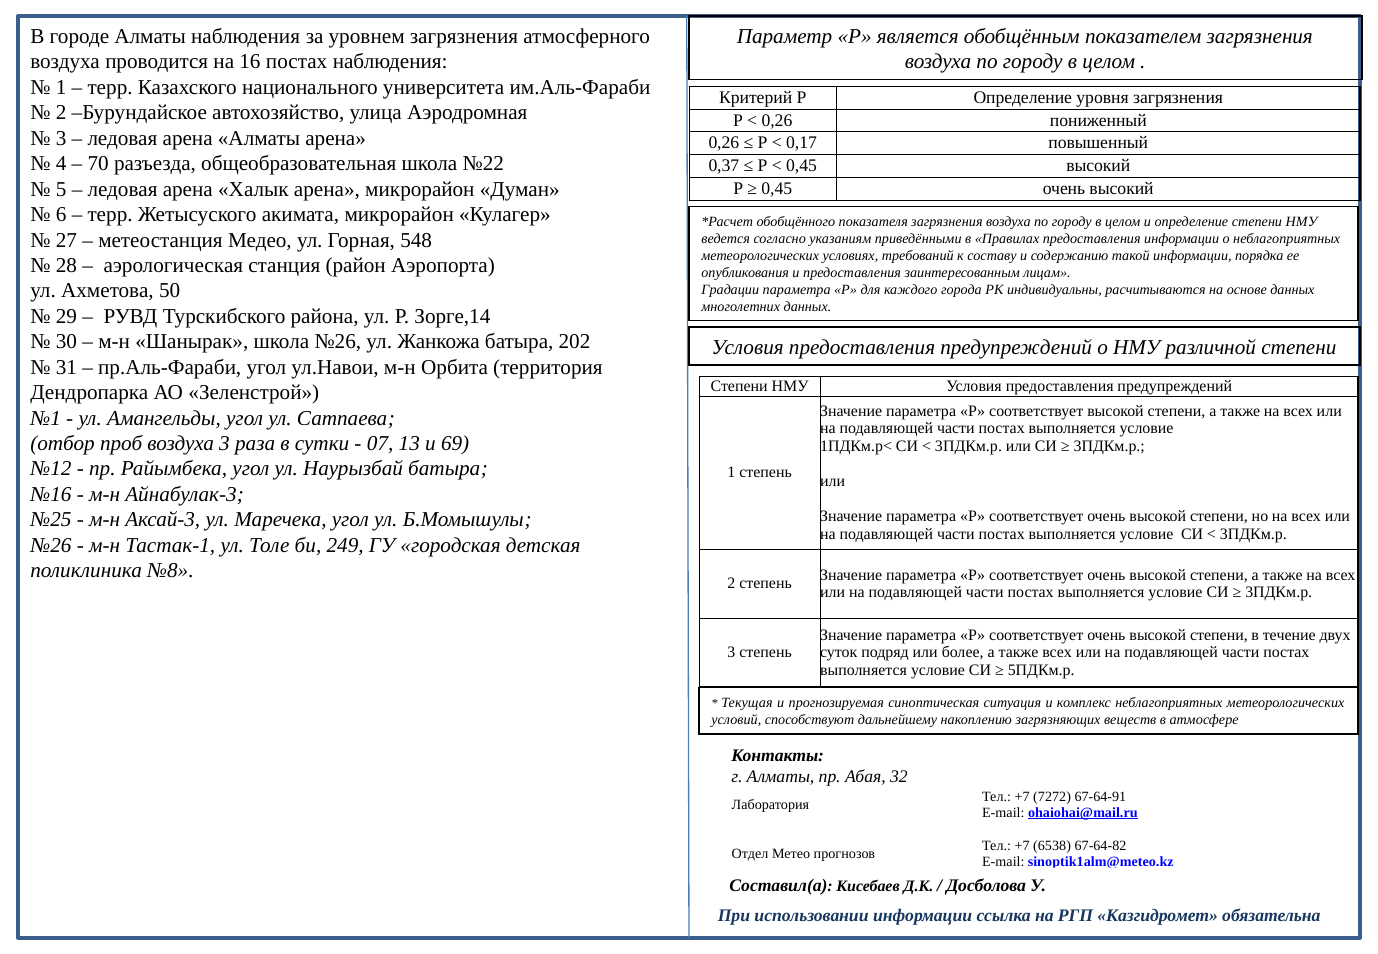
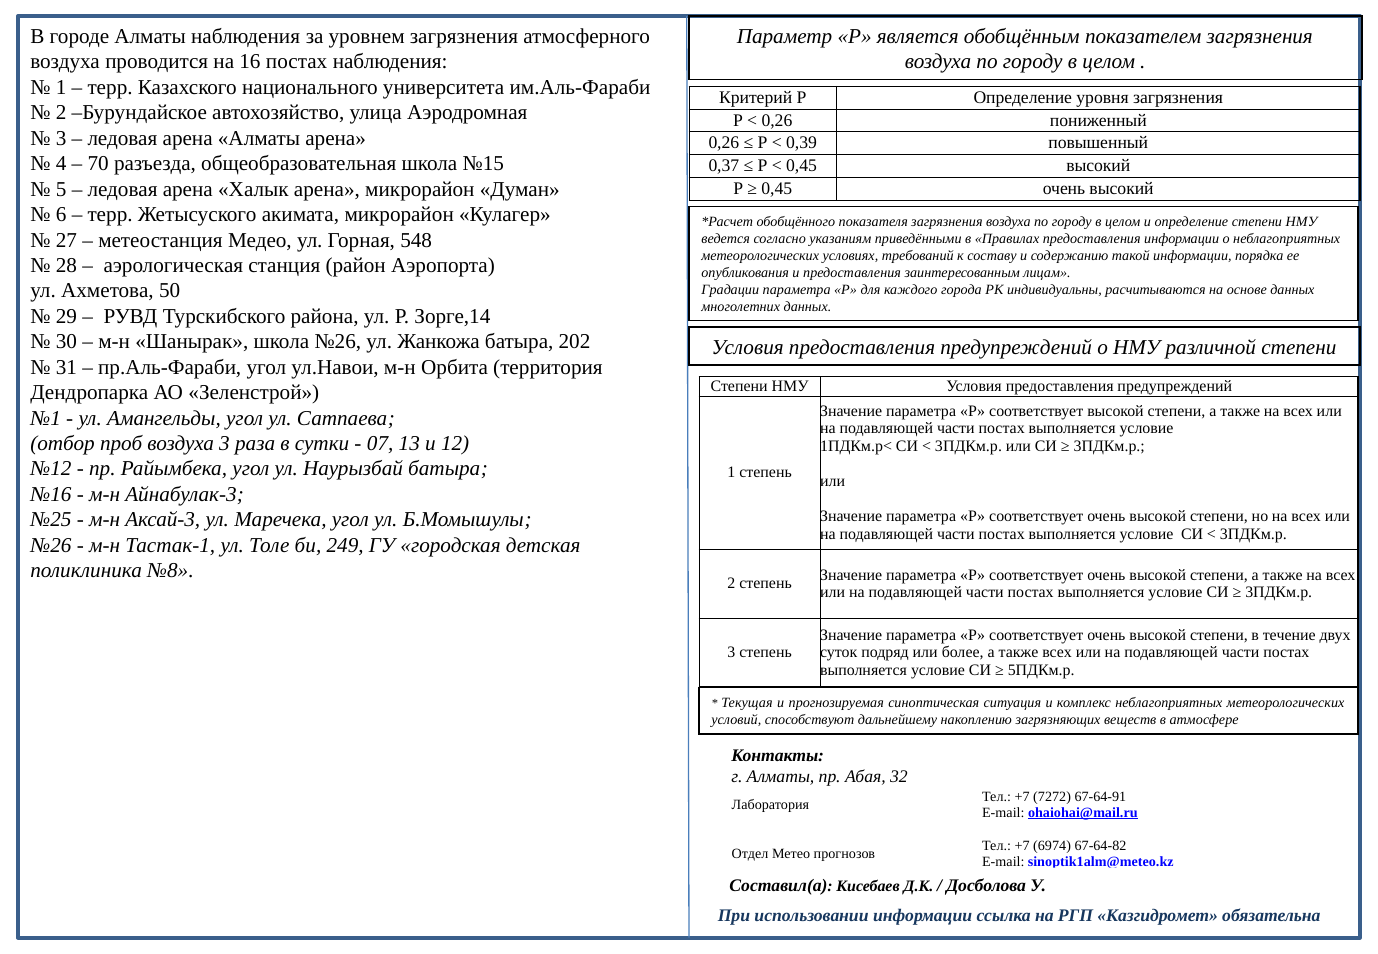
0,17: 0,17 -> 0,39
№22: №22 -> №15
69: 69 -> 12
6538: 6538 -> 6974
